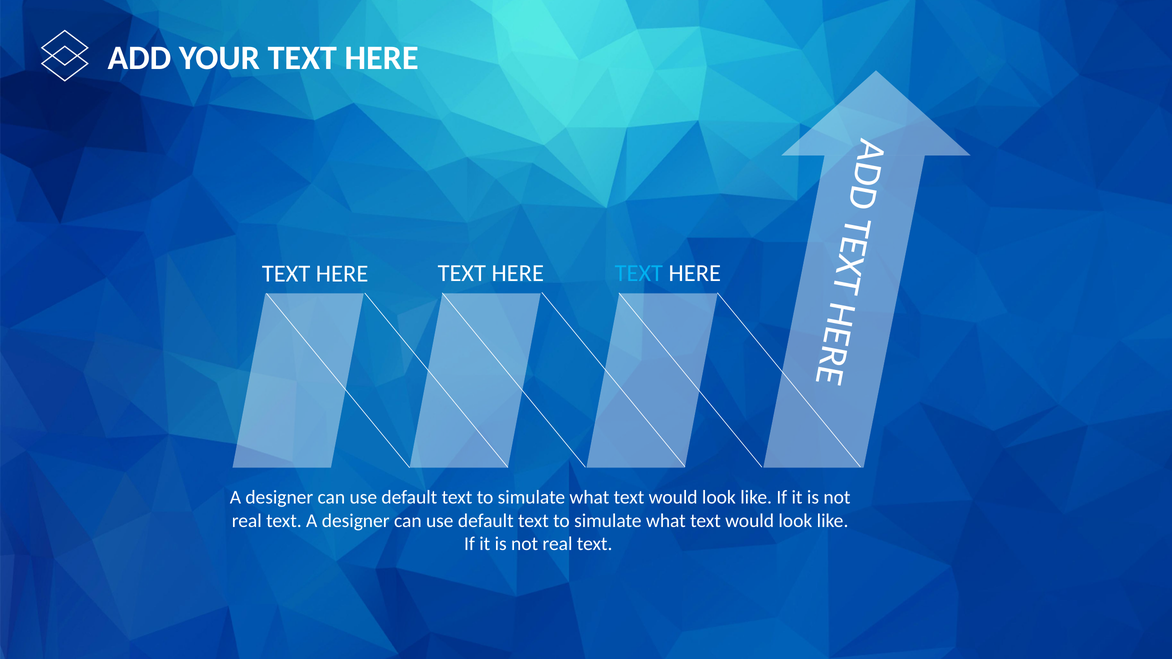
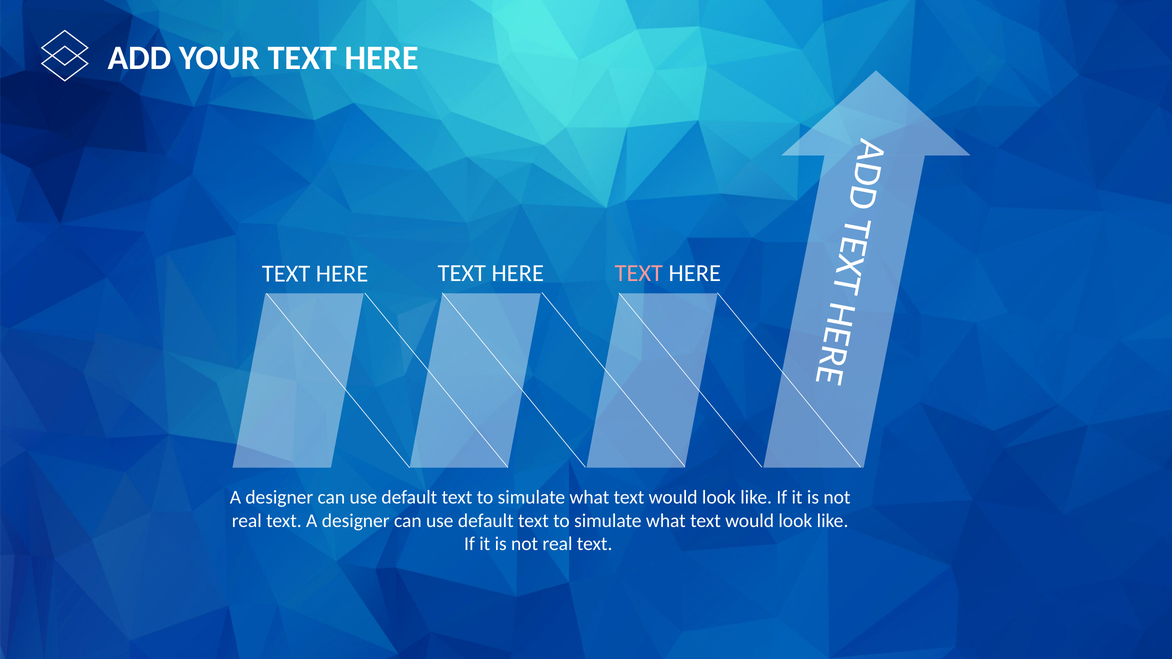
TEXT at (639, 273) colour: light blue -> pink
